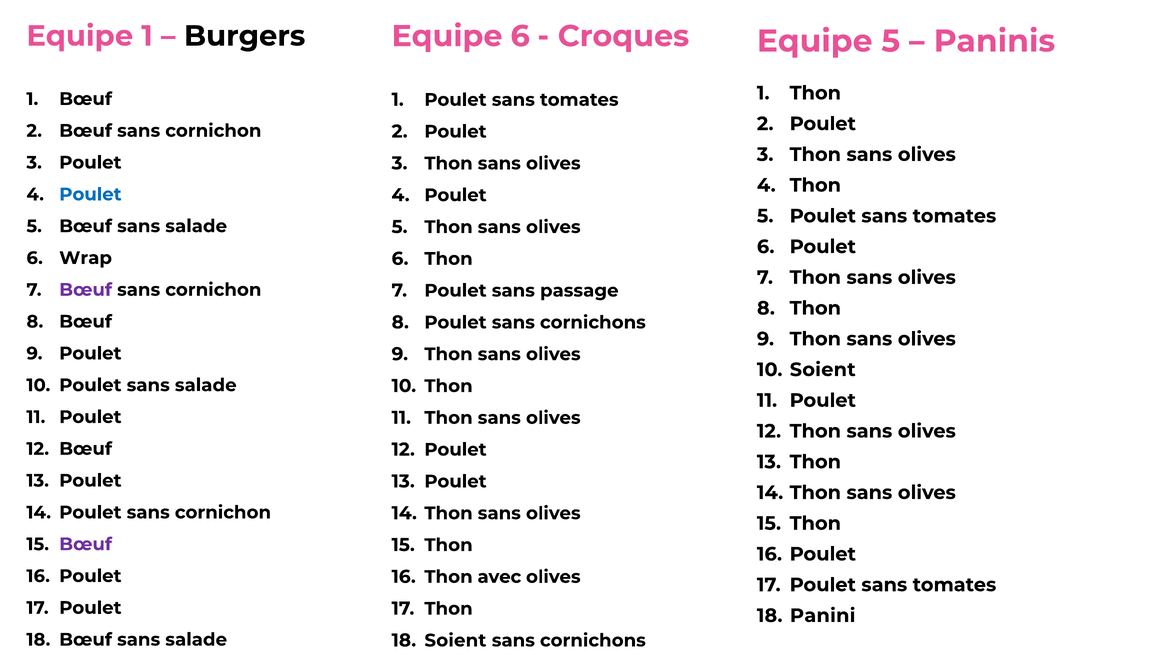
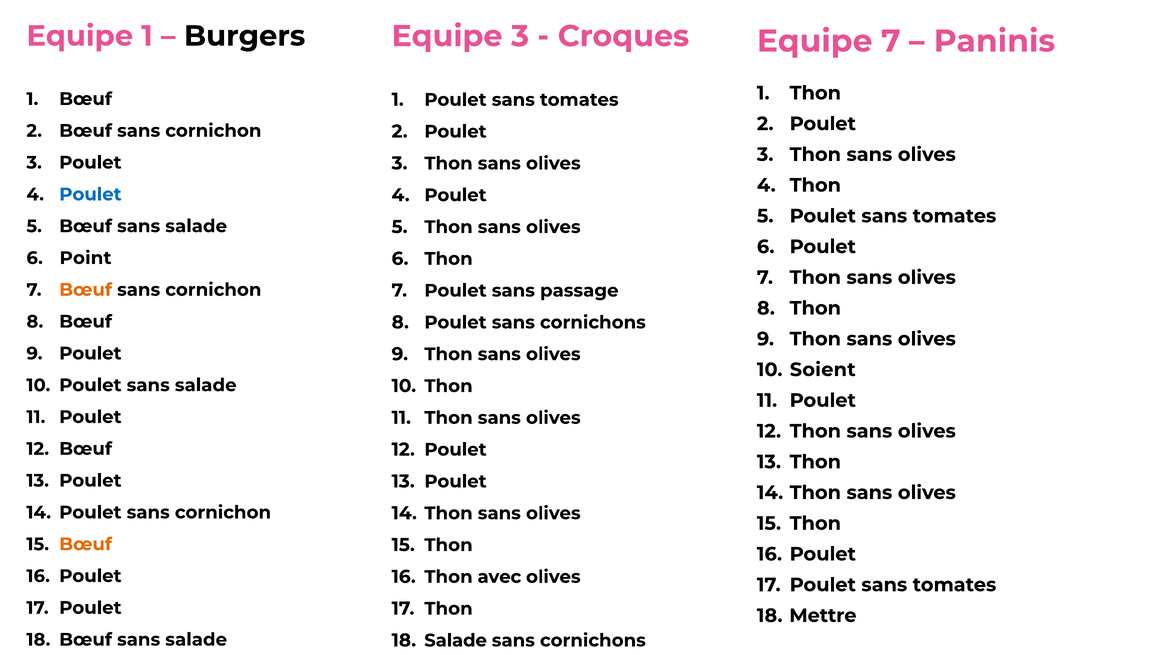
Equipe 6: 6 -> 3
Equipe 5: 5 -> 7
Wrap: Wrap -> Point
Bœuf at (86, 290) colour: purple -> orange
Bœuf at (86, 544) colour: purple -> orange
Panini: Panini -> Mettre
Soient at (455, 641): Soient -> Salade
